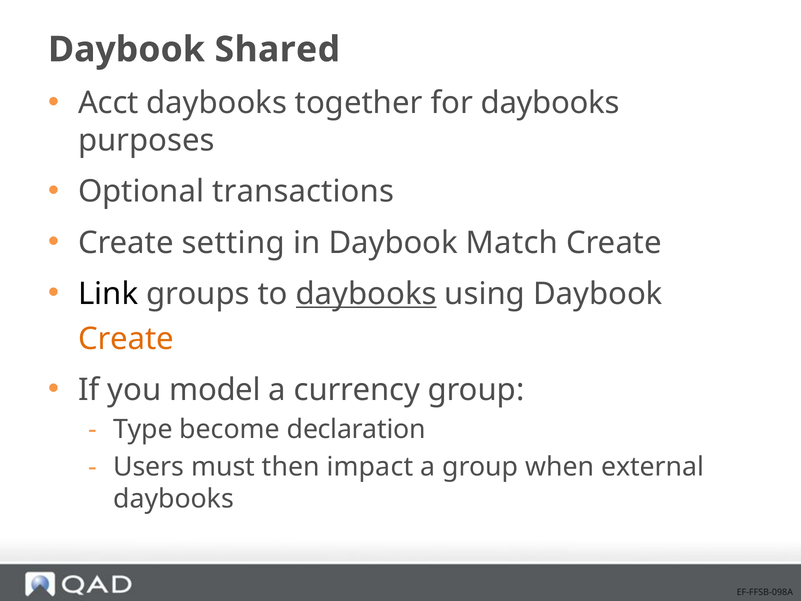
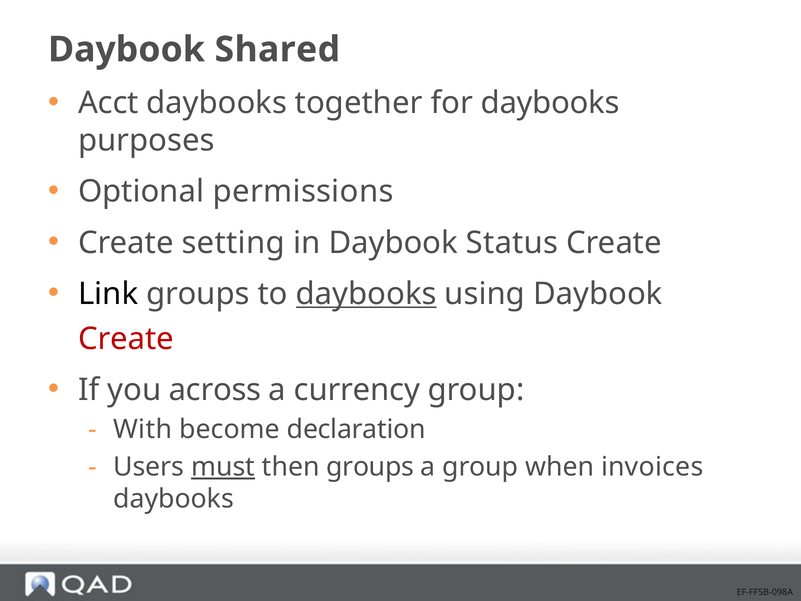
transactions: transactions -> permissions
Match: Match -> Status
Create at (126, 339) colour: orange -> red
model: model -> across
Type: Type -> With
must underline: none -> present
then impact: impact -> groups
external: external -> invoices
